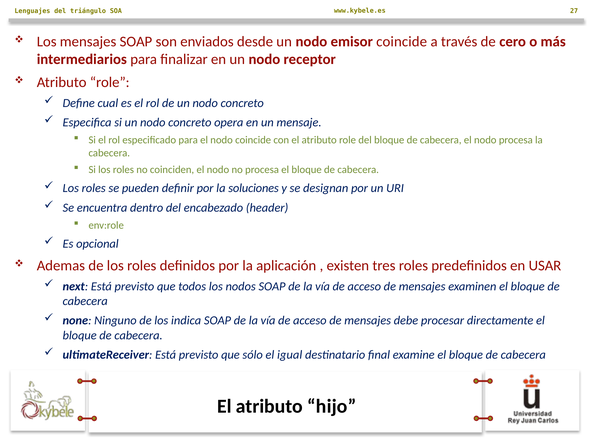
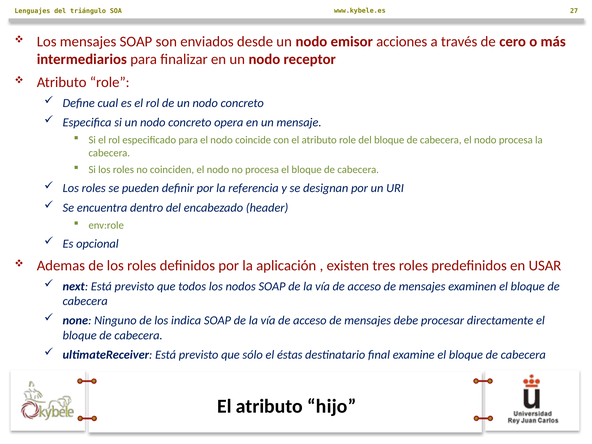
emisor coincide: coincide -> acciones
soluciones: soluciones -> referencia
igual: igual -> éstas
